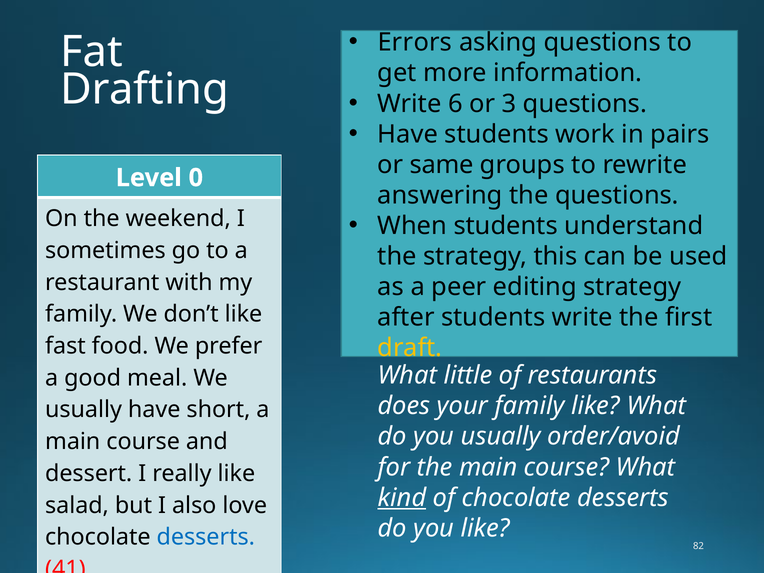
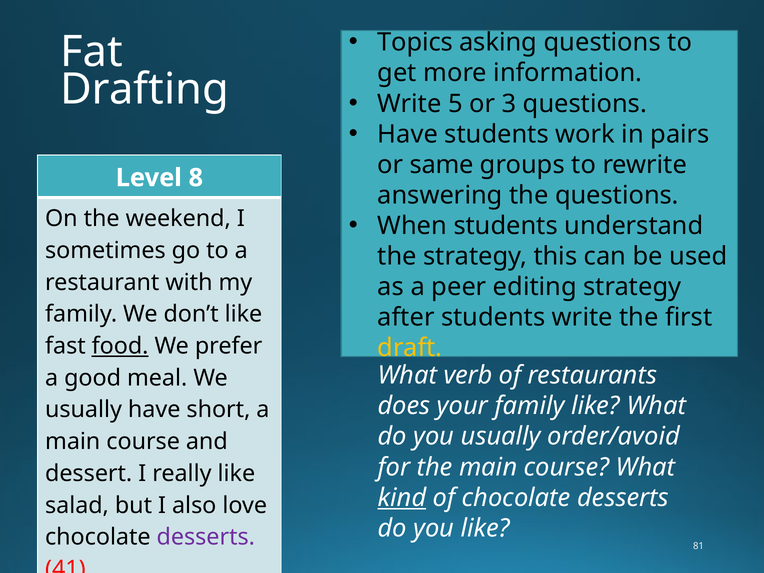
Errors: Errors -> Topics
6: 6 -> 5
0: 0 -> 8
food underline: none -> present
little: little -> verb
desserts at (206, 537) colour: blue -> purple
82: 82 -> 81
